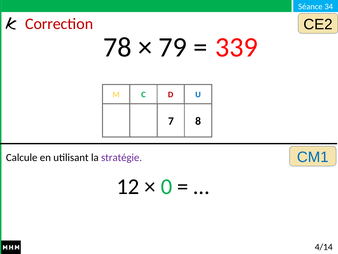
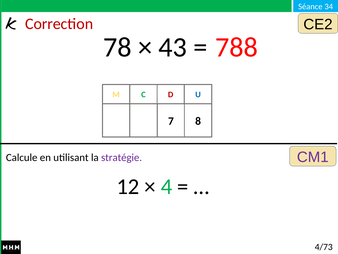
79: 79 -> 43
339: 339 -> 788
CM1 colour: blue -> purple
0 at (166, 186): 0 -> 4
4/14: 4/14 -> 4/73
